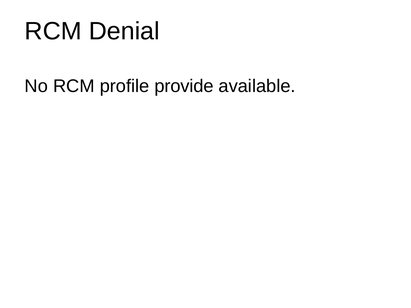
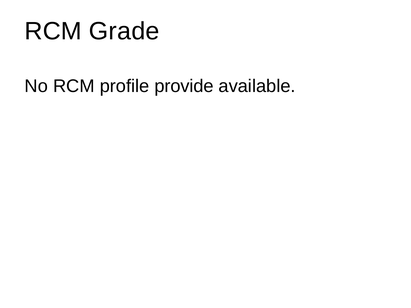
Denial: Denial -> Grade
